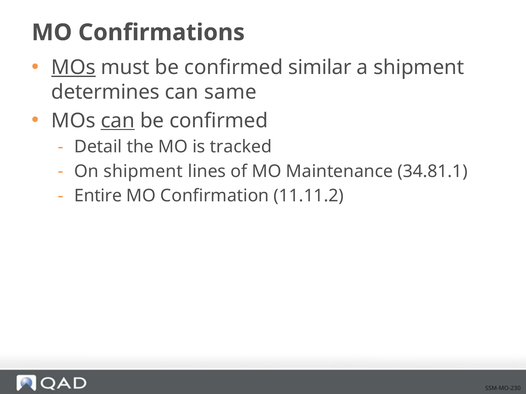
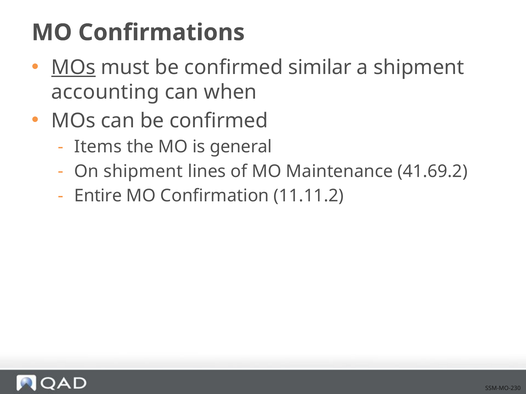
determines: determines -> accounting
same: same -> when
can at (118, 121) underline: present -> none
Detail: Detail -> Items
tracked: tracked -> general
34.81.1: 34.81.1 -> 41.69.2
